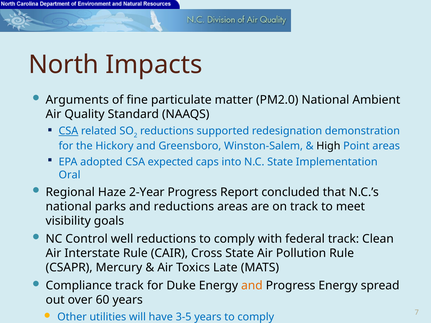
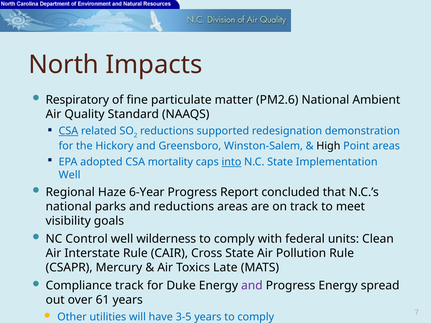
Arguments: Arguments -> Respiratory
PM2.0: PM2.0 -> PM2.6
expected: expected -> mortality
into underline: none -> present
Oral at (70, 175): Oral -> Well
2-Year: 2-Year -> 6-Year
well reductions: reductions -> wilderness
federal track: track -> units
and at (252, 286) colour: orange -> purple
60: 60 -> 61
